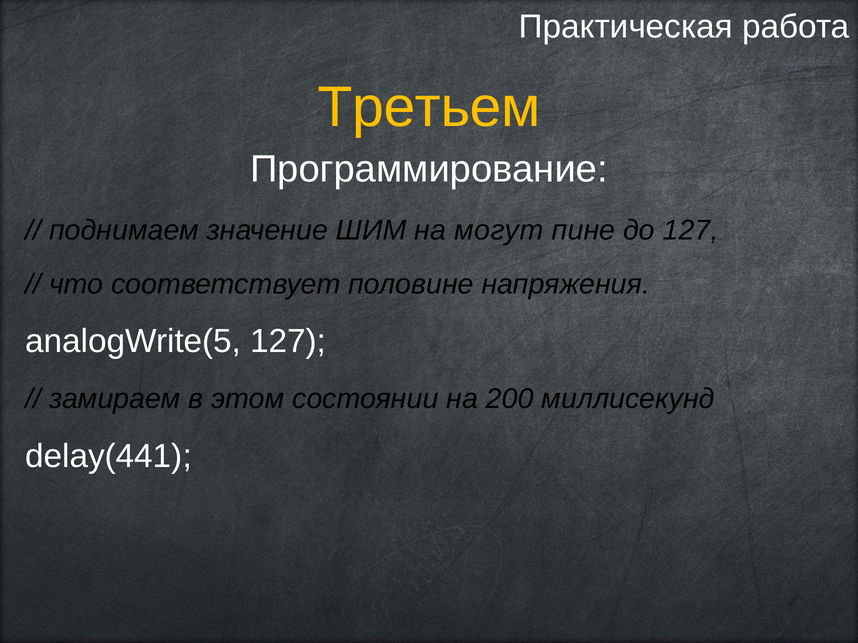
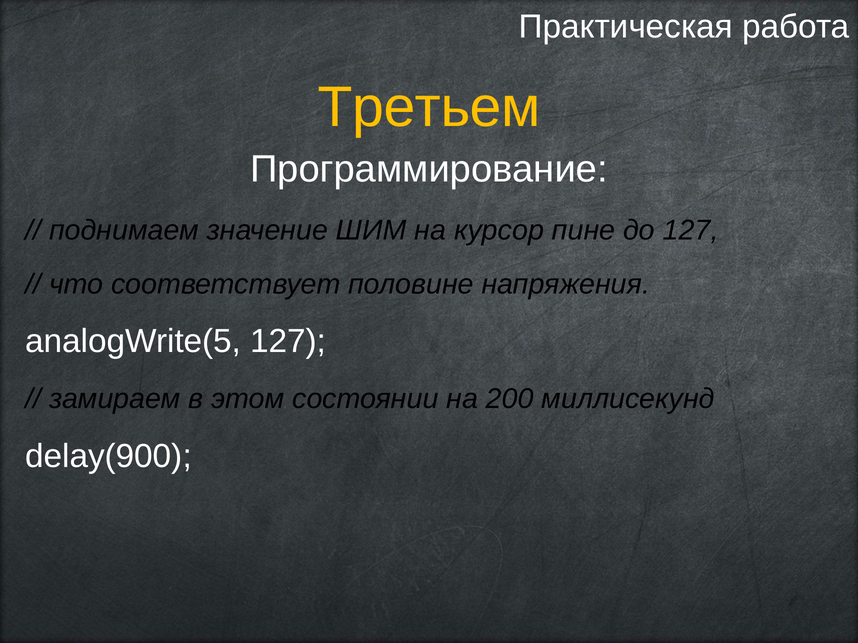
могут: могут -> курсор
delay(441: delay(441 -> delay(900
